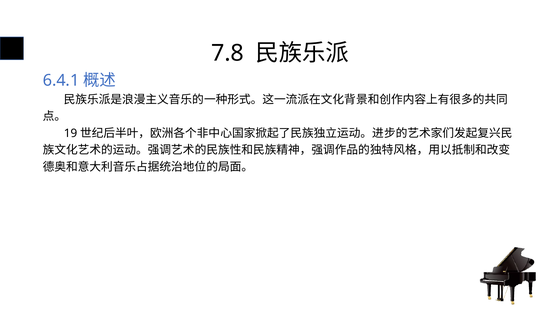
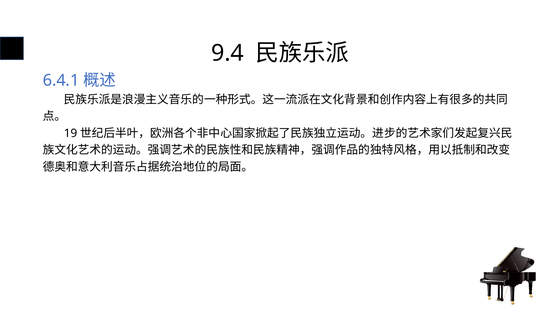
7.8: 7.8 -> 9.4
